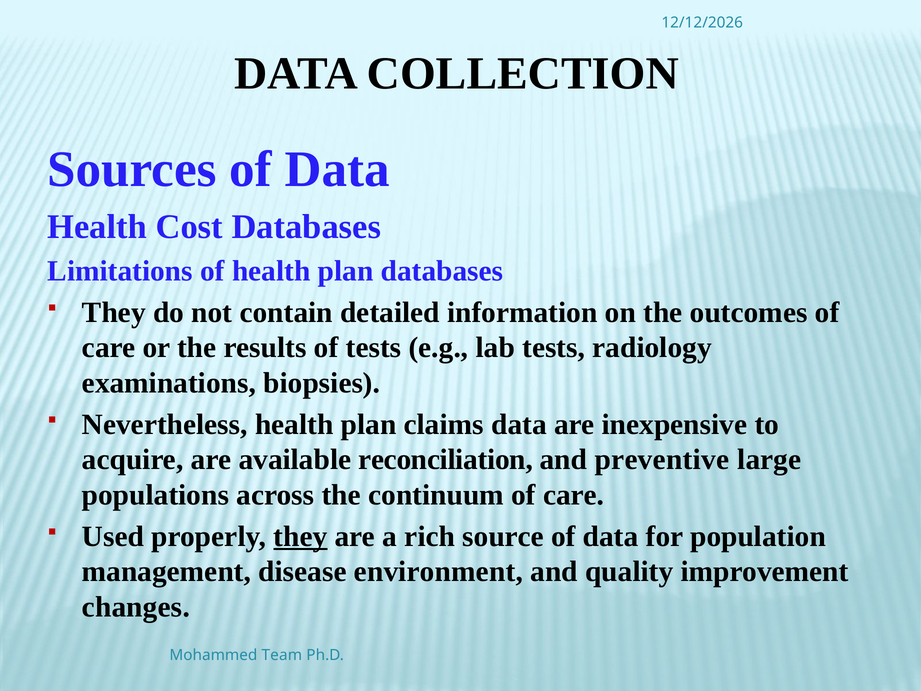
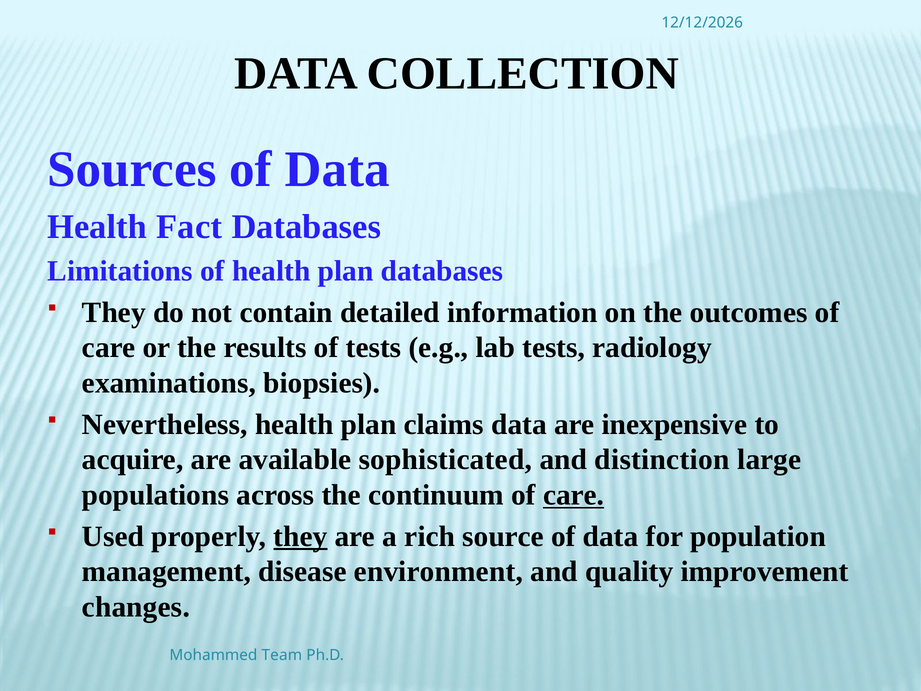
Cost: Cost -> Fact
reconciliation: reconciliation -> sophisticated
preventive: preventive -> distinction
care at (574, 495) underline: none -> present
